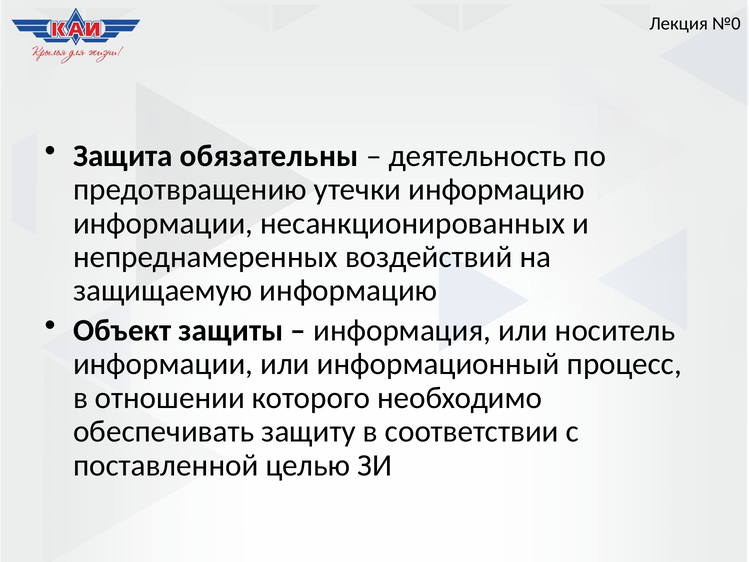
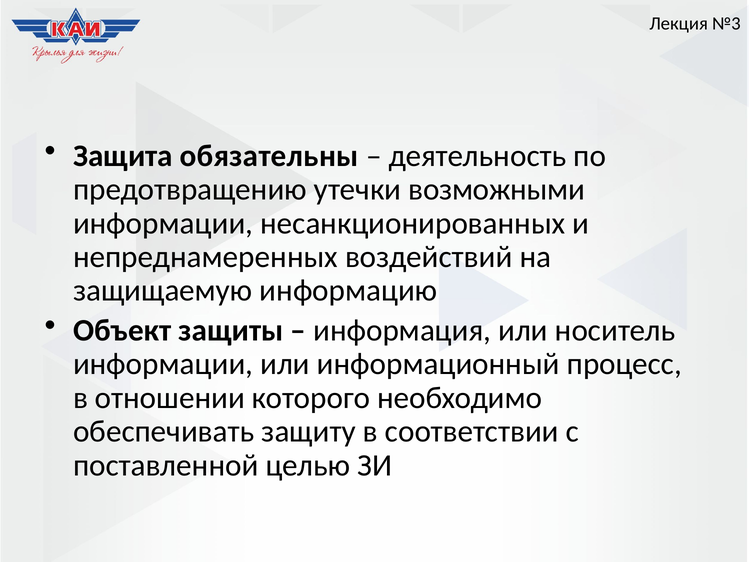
№0: №0 -> №3
утечки информацию: информацию -> возможными
